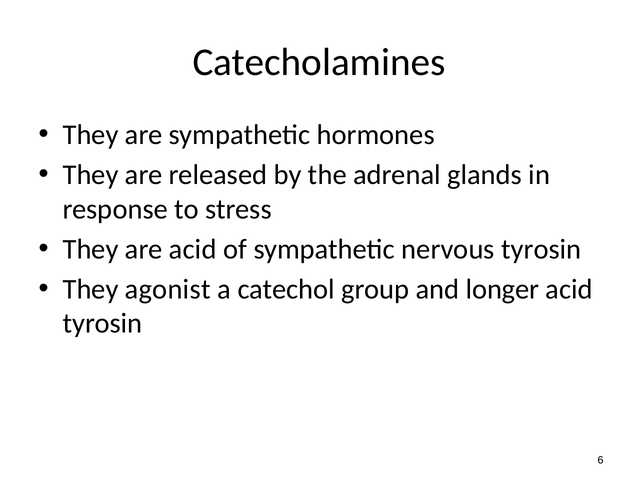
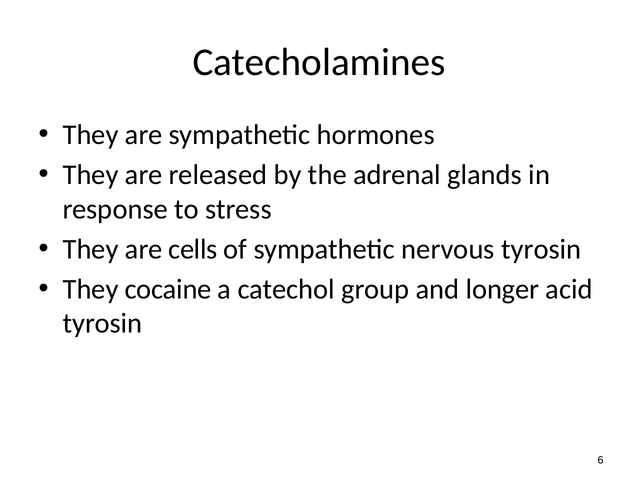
are acid: acid -> cells
agonist: agonist -> cocaine
